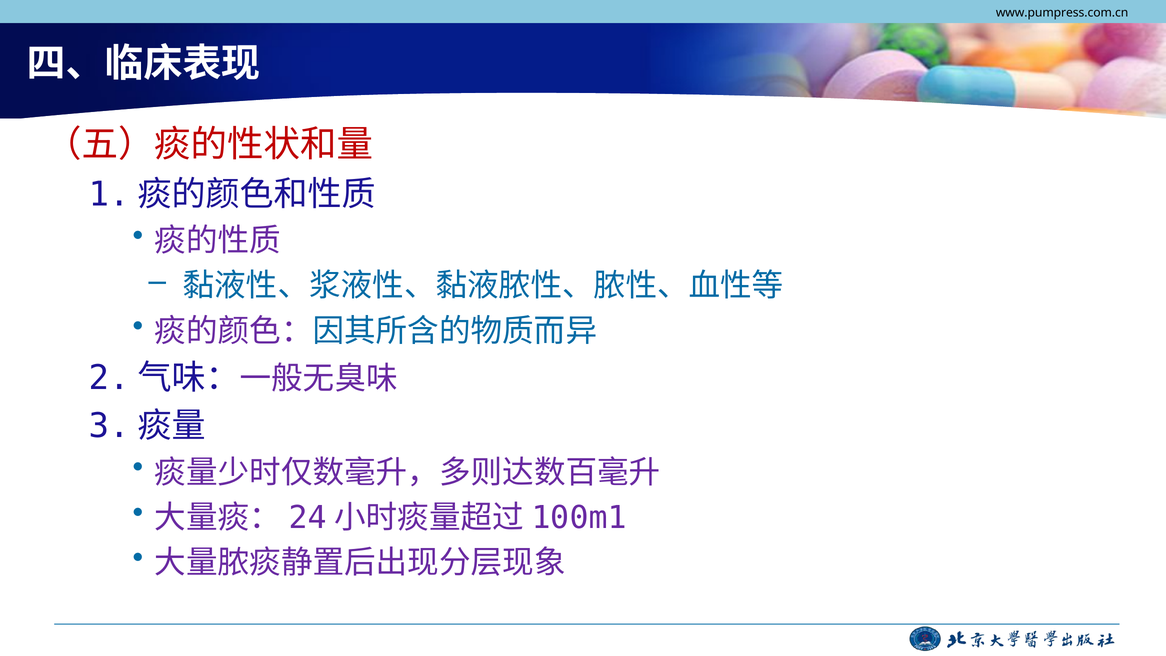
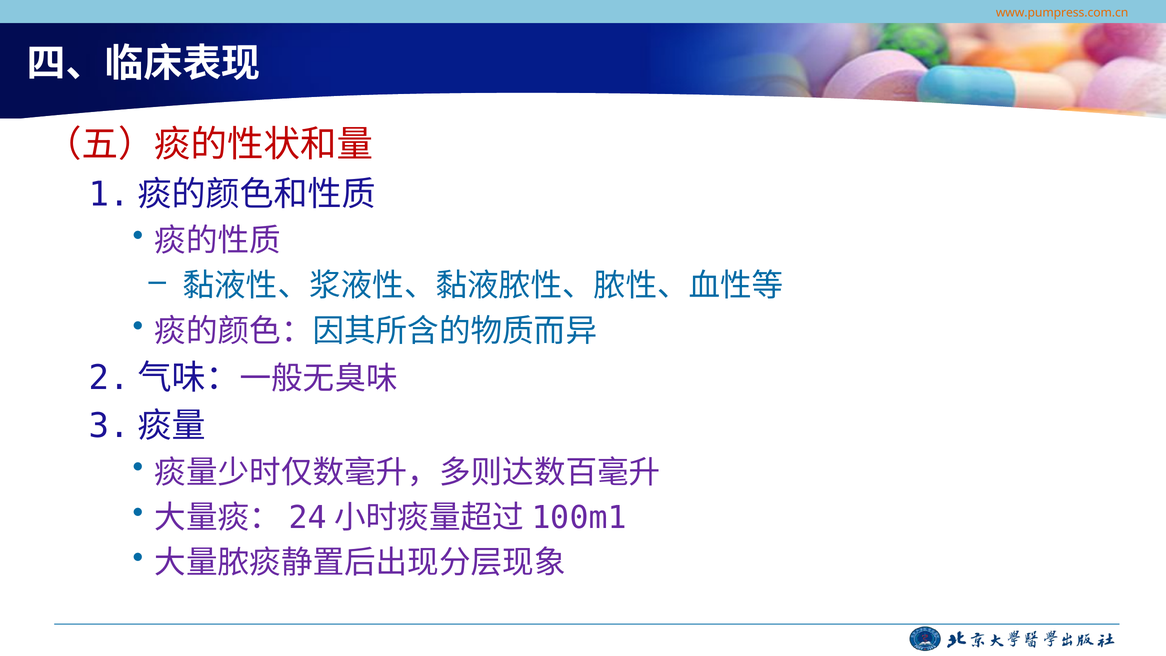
www.pumpress.com.cn colour: black -> orange
